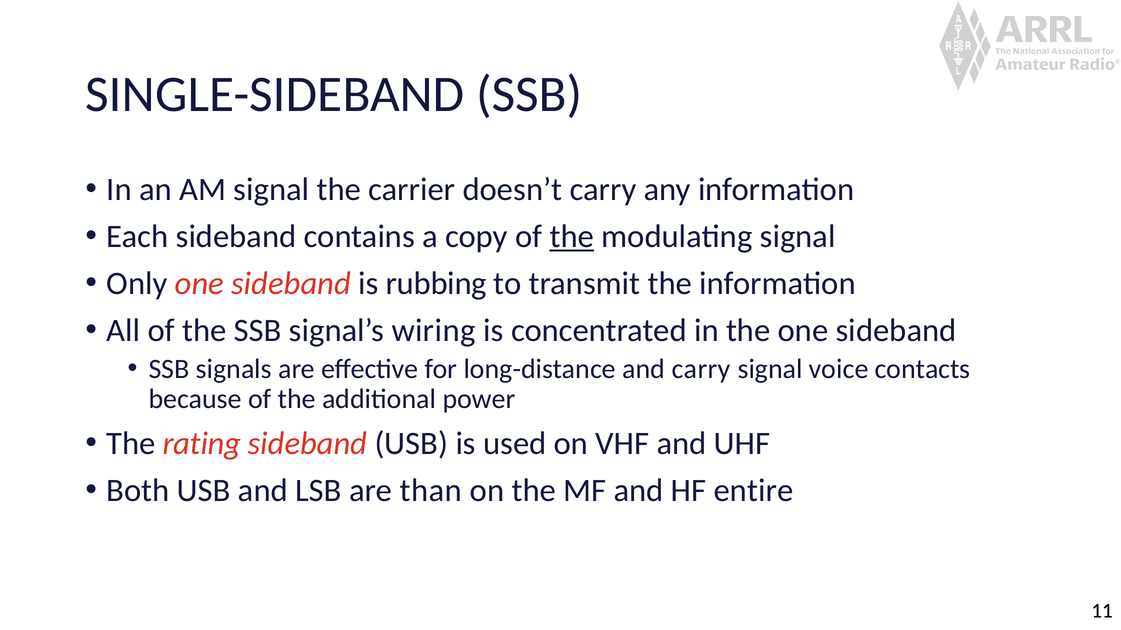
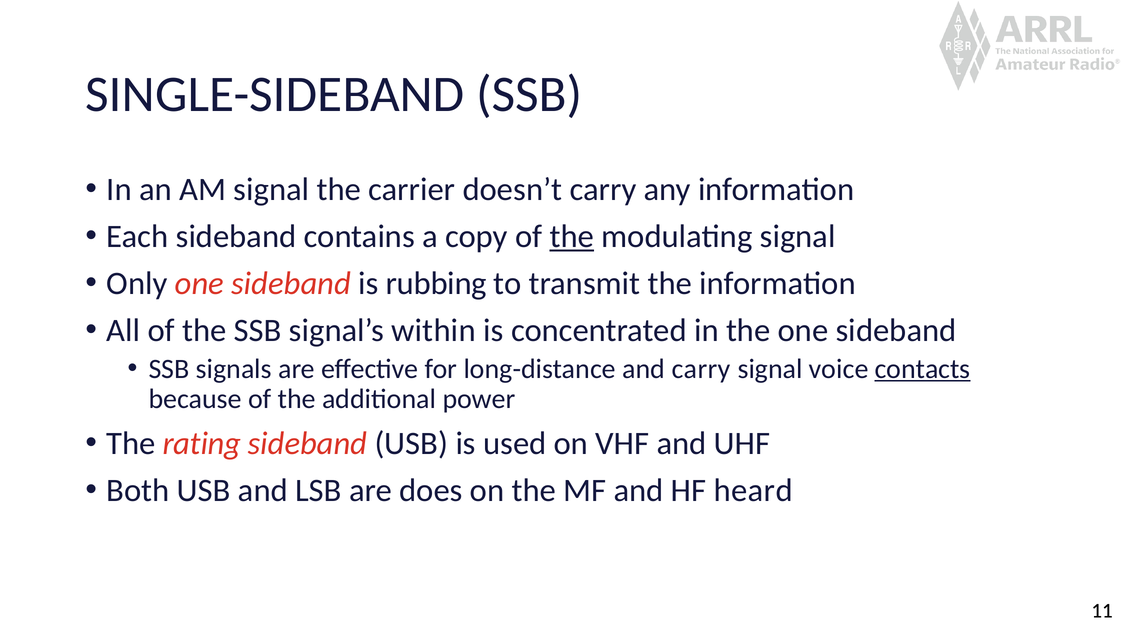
wiring: wiring -> within
contacts underline: none -> present
than: than -> does
entire: entire -> heard
